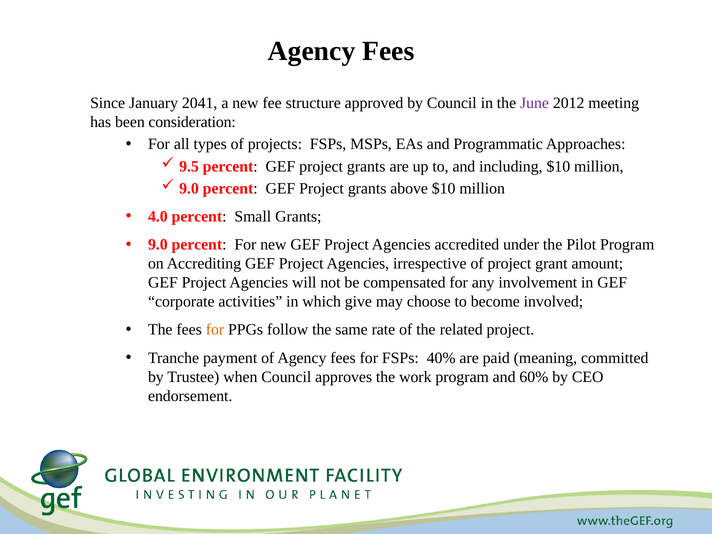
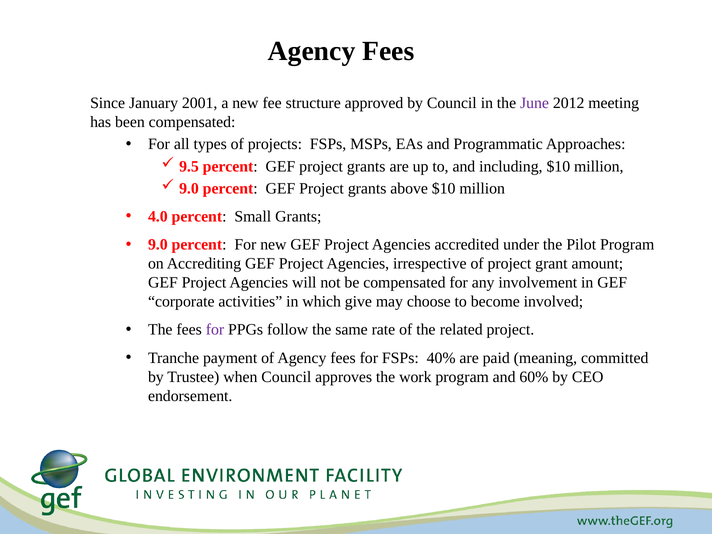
2041: 2041 -> 2001
been consideration: consideration -> compensated
for at (215, 330) colour: orange -> purple
